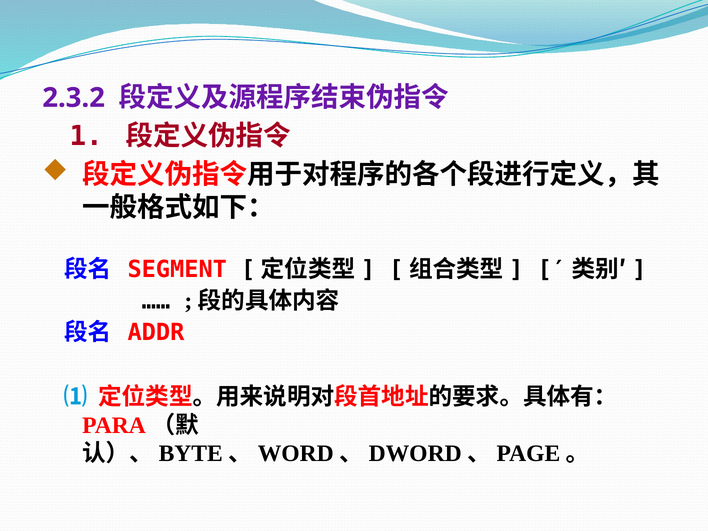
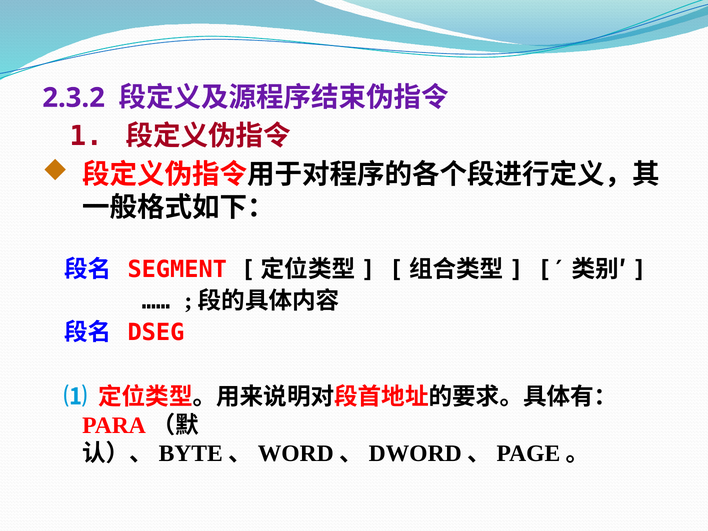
ADDR: ADDR -> DSEG
